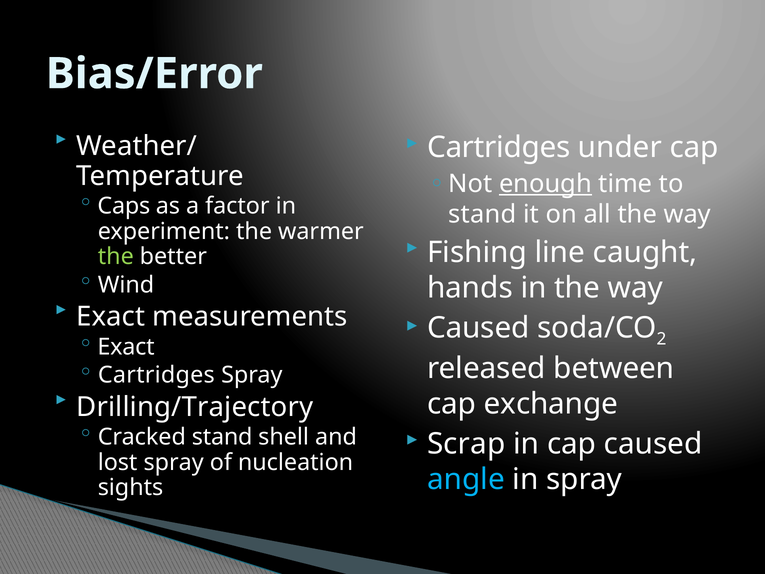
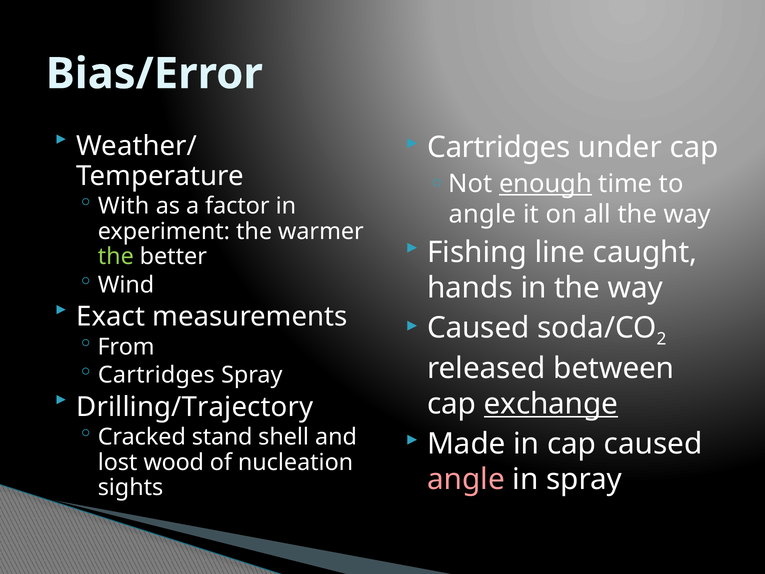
Caps: Caps -> With
stand at (482, 214): stand -> angle
Exact at (126, 347): Exact -> From
exchange underline: none -> present
Scrap: Scrap -> Made
lost spray: spray -> wood
angle at (466, 479) colour: light blue -> pink
